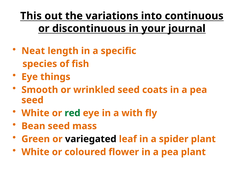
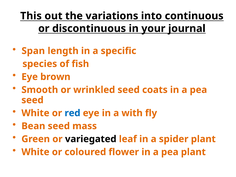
Neat: Neat -> Span
things: things -> brown
red colour: green -> blue
